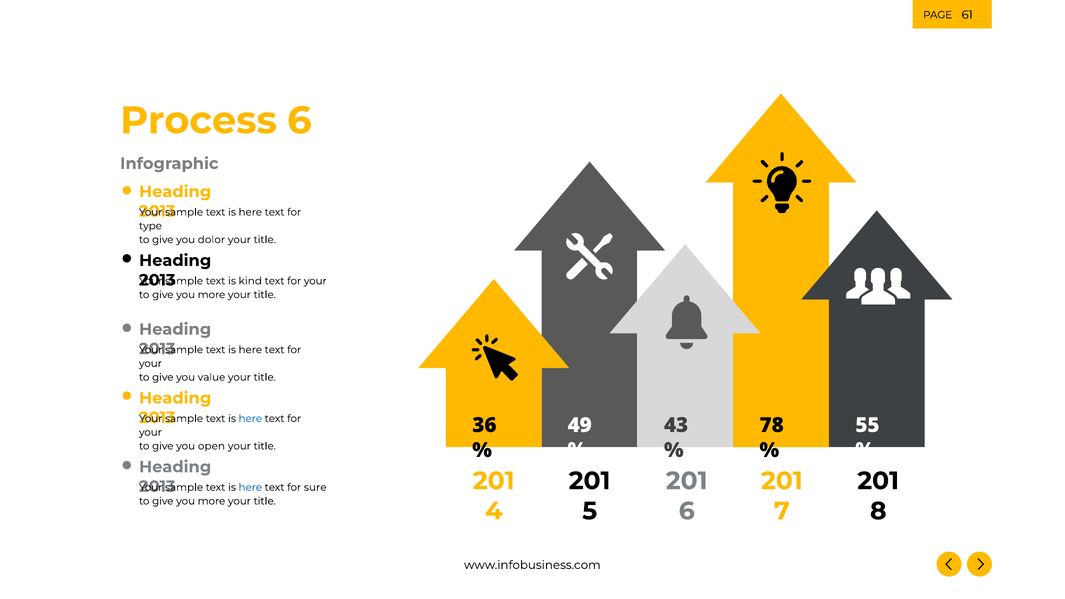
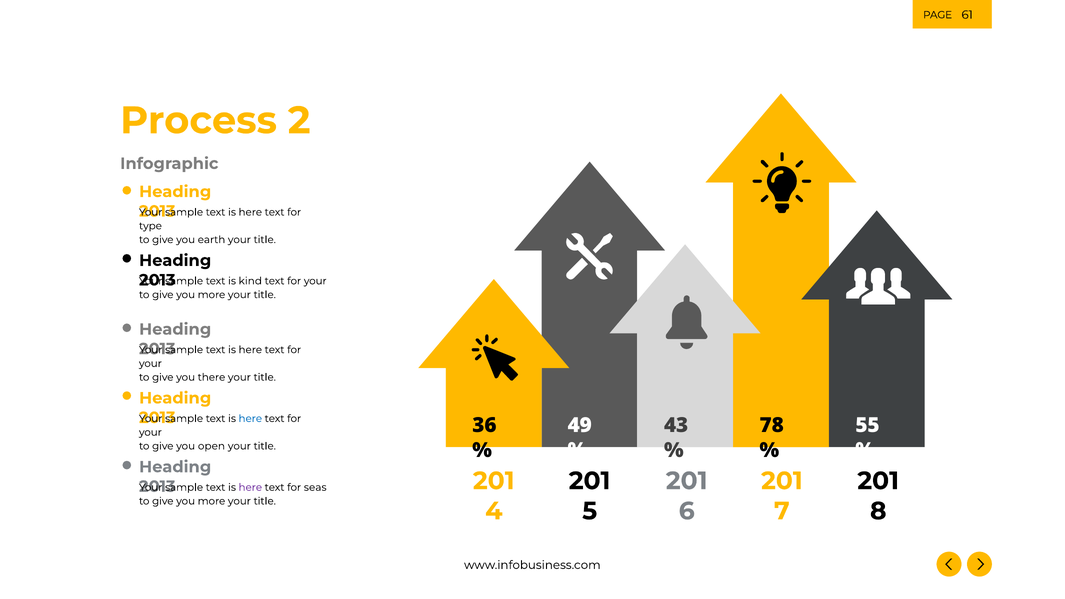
Process 6: 6 -> 2
dolor: dolor -> earth
value: value -> there
here at (250, 487) colour: blue -> purple
sure: sure -> seas
